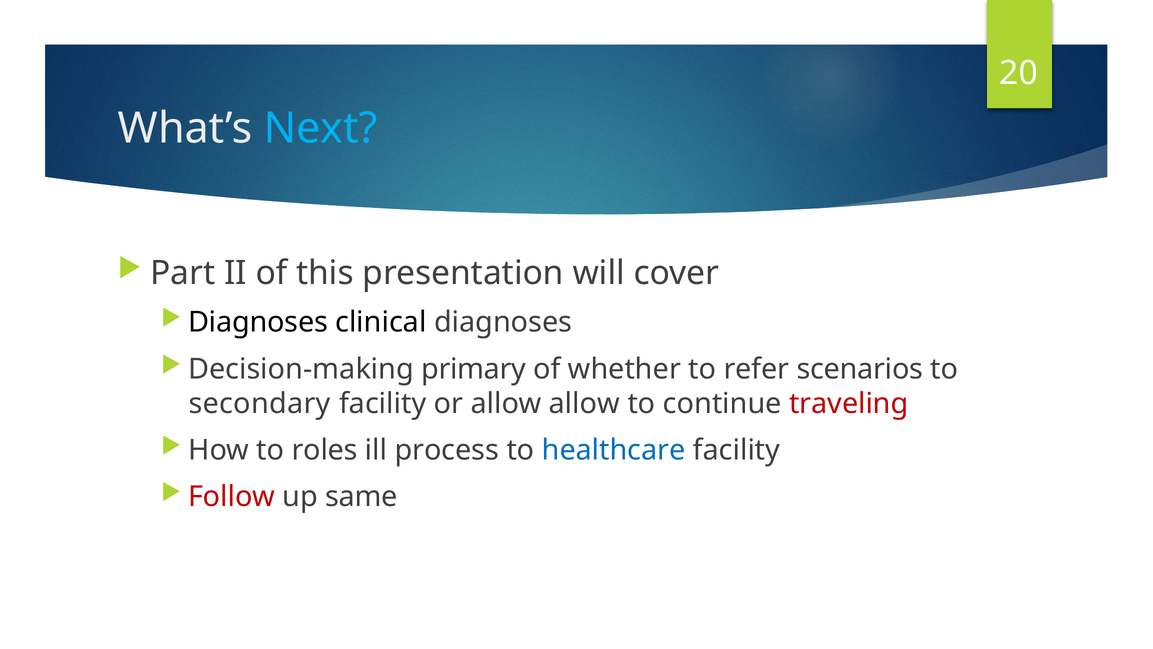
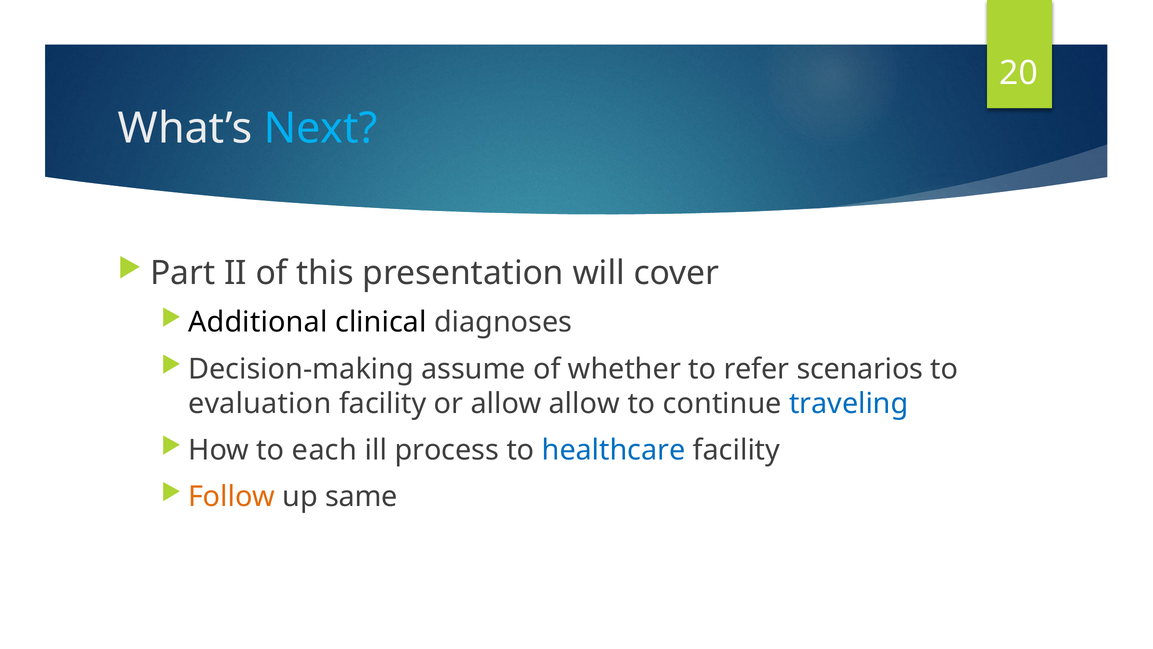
Diagnoses at (258, 322): Diagnoses -> Additional
primary: primary -> assume
secondary: secondary -> evaluation
traveling colour: red -> blue
roles: roles -> each
Follow colour: red -> orange
